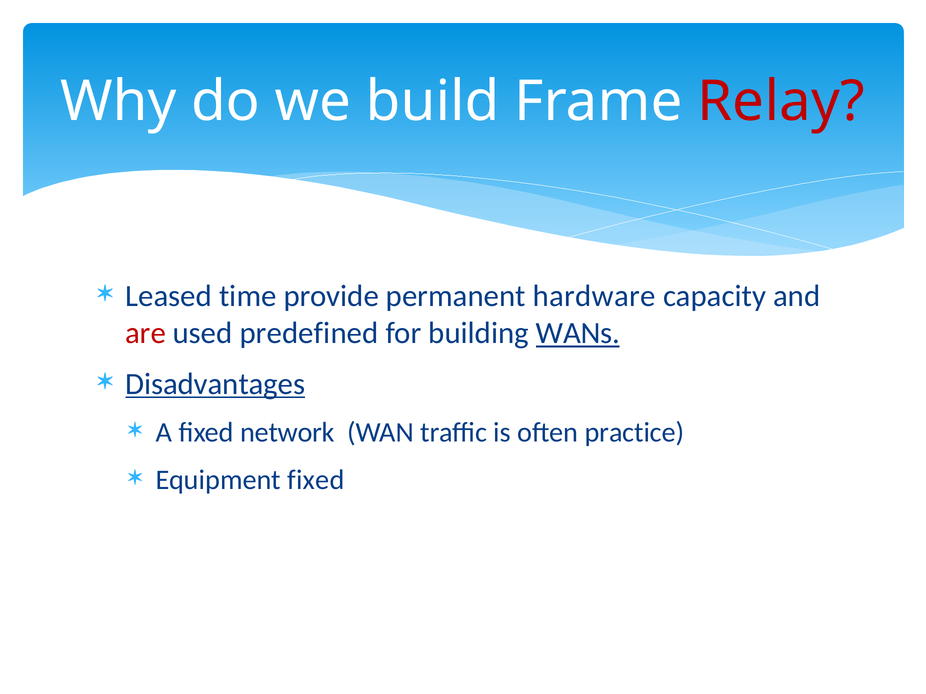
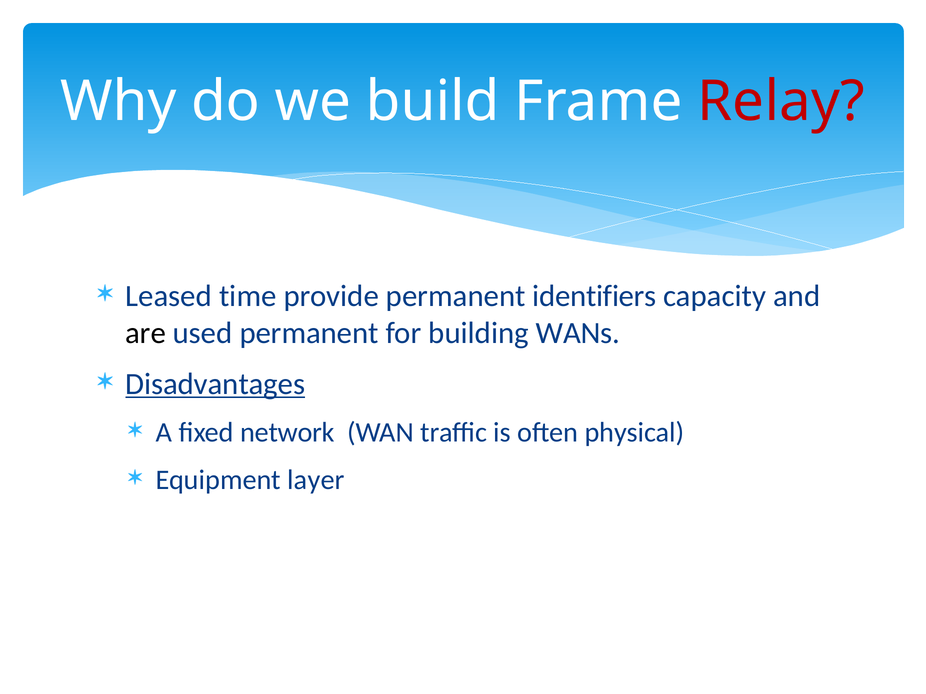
hardware: hardware -> identifiers
are colour: red -> black
used predefined: predefined -> permanent
WANs underline: present -> none
practice: practice -> physical
Equipment fixed: fixed -> layer
